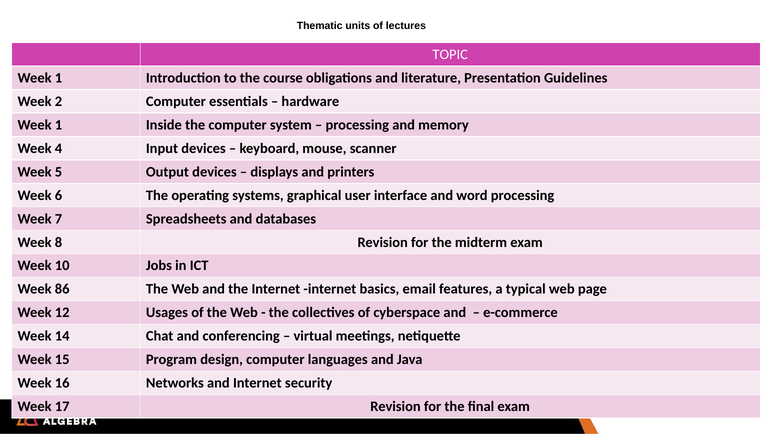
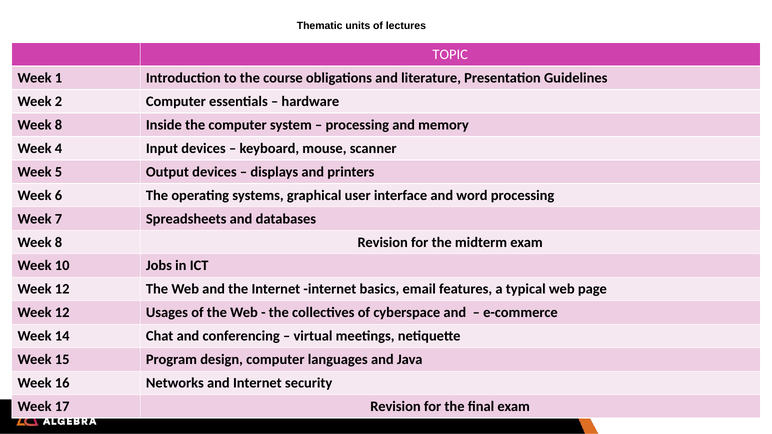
1 at (59, 125): 1 -> 8
86 at (62, 289): 86 -> 12
